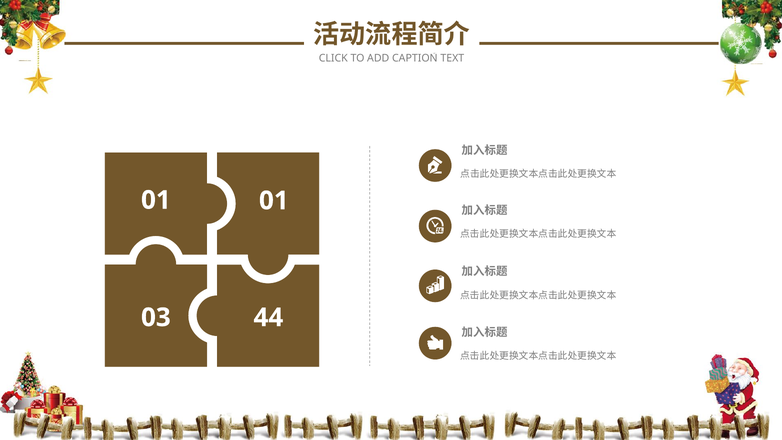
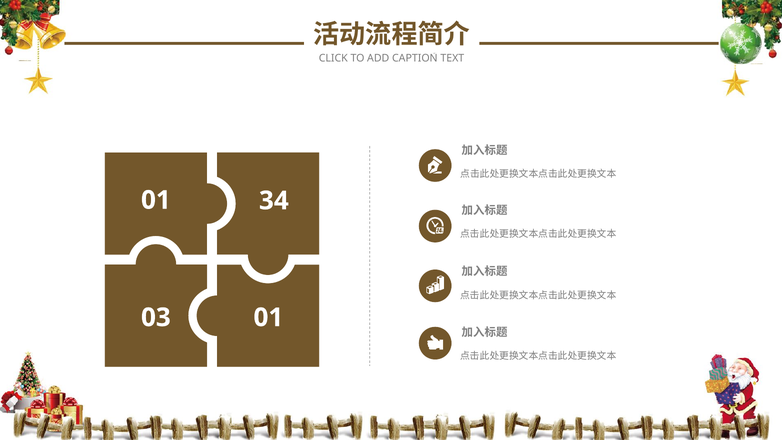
01 01: 01 -> 34
03 44: 44 -> 01
